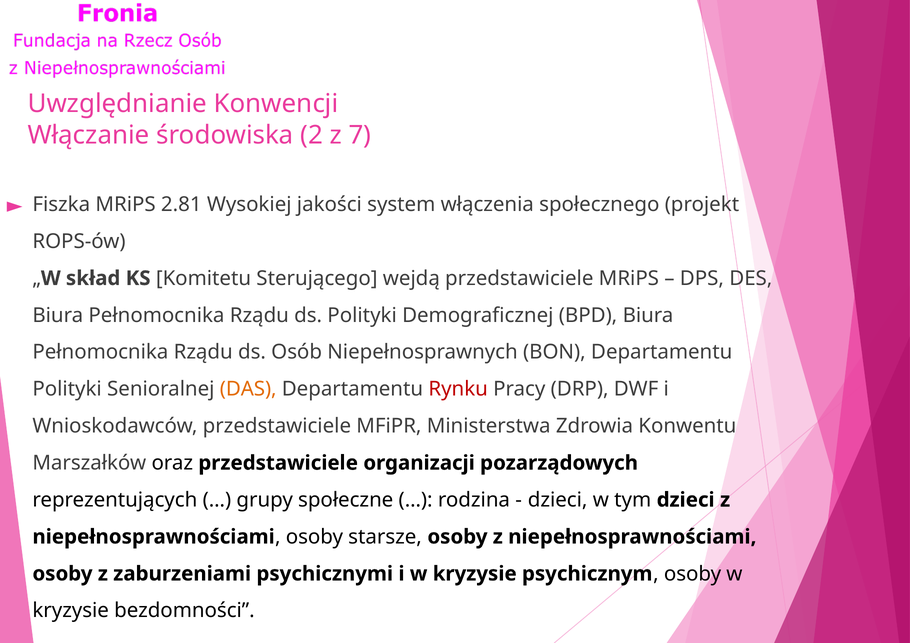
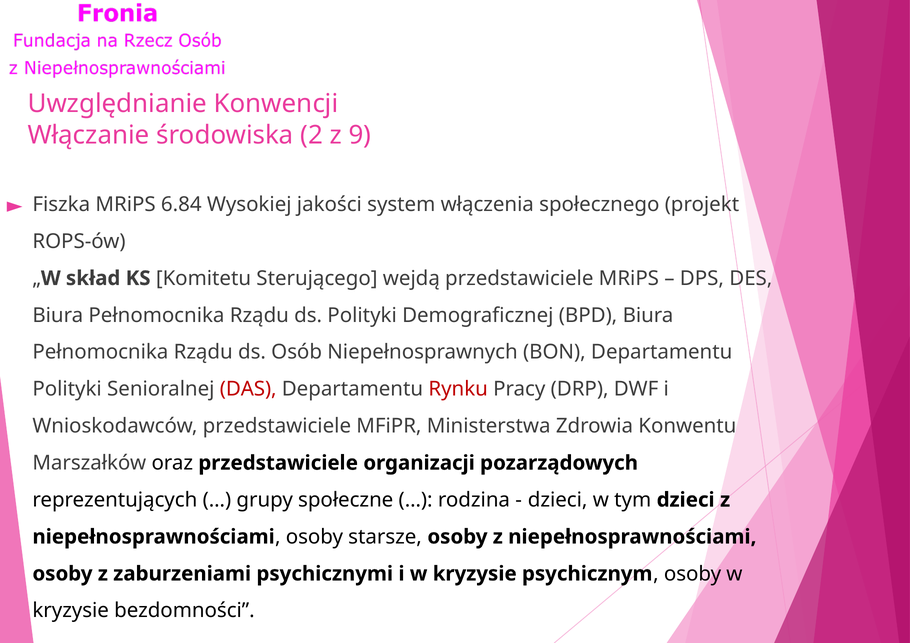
7: 7 -> 9
2.81: 2.81 -> 6.84
DAS colour: orange -> red
